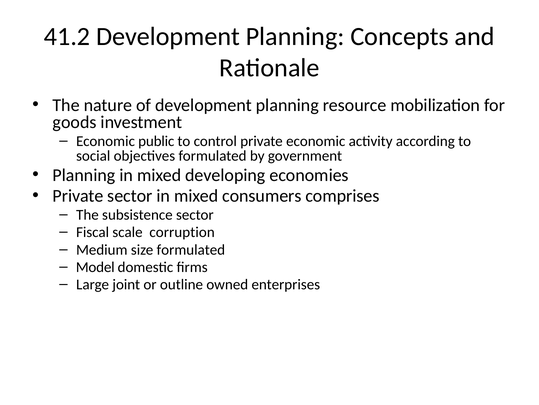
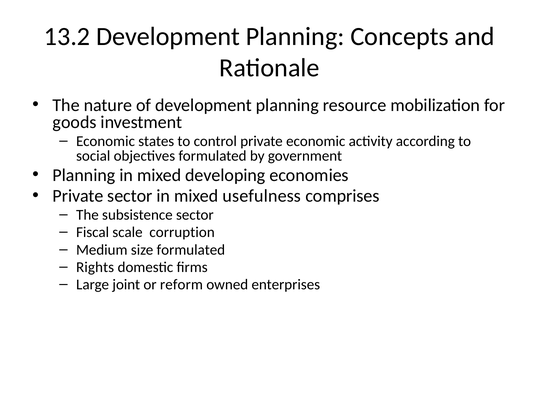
41.2: 41.2 -> 13.2
public: public -> states
consumers: consumers -> usefulness
Model: Model -> Rights
outline: outline -> reform
